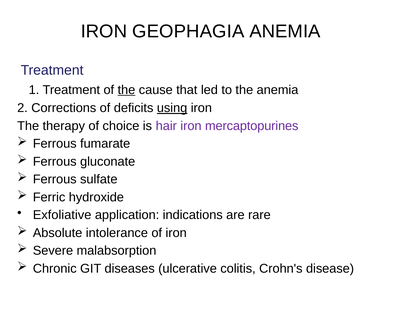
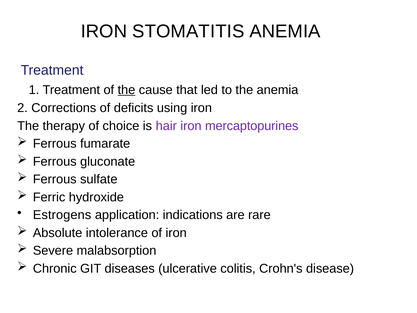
GEOPHAGIA: GEOPHAGIA -> STOMATITIS
using underline: present -> none
Exfoliative: Exfoliative -> Estrogens
